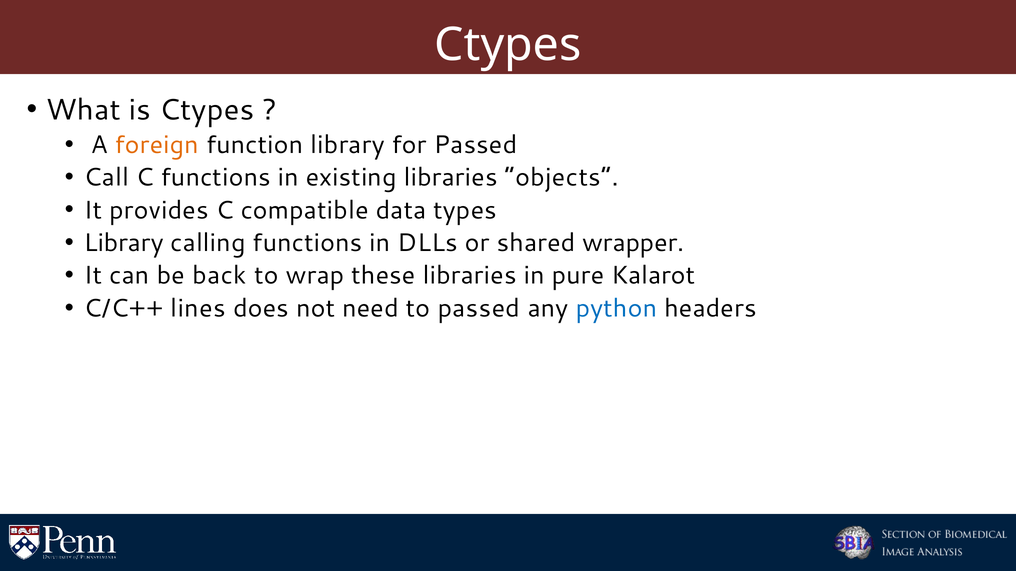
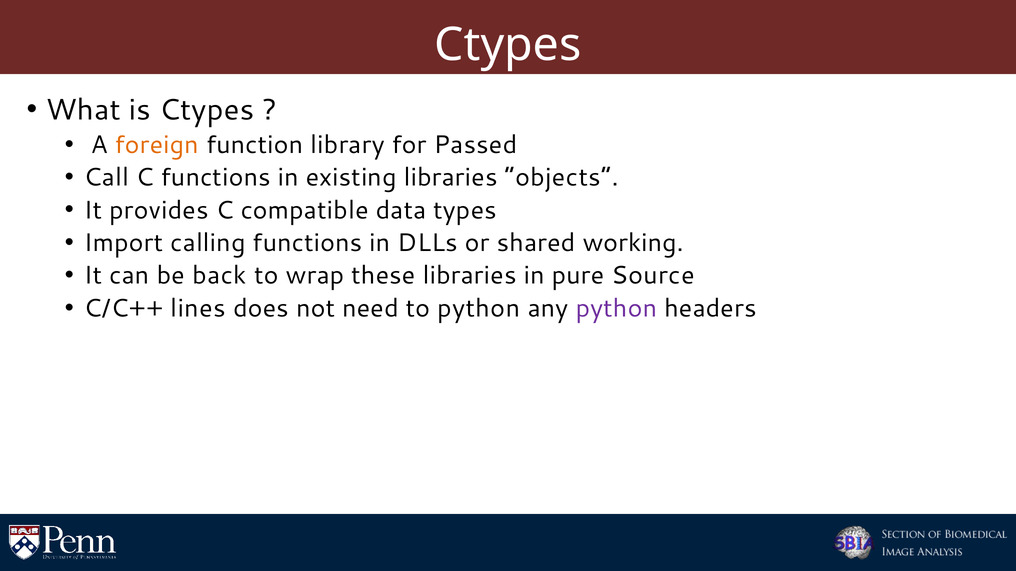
Library at (124, 243): Library -> Import
wrapper: wrapper -> working
Kalarot: Kalarot -> Source
to passed: passed -> python
python at (616, 308) colour: blue -> purple
